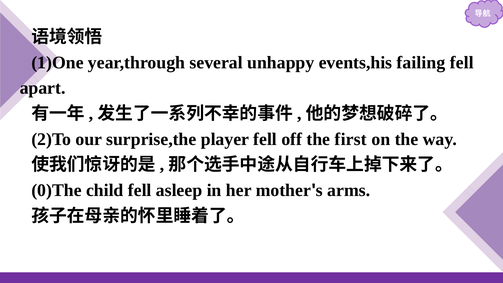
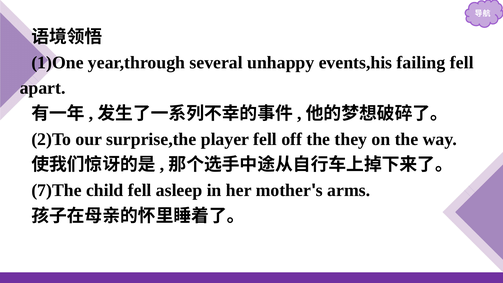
first: first -> they
0)The: 0)The -> 7)The
